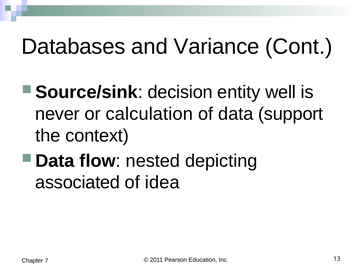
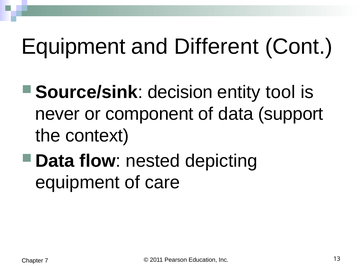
Databases at (73, 47): Databases -> Equipment
Variance: Variance -> Different
well: well -> tool
calculation: calculation -> component
associated at (78, 183): associated -> equipment
idea: idea -> care
